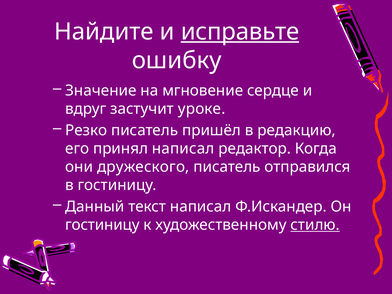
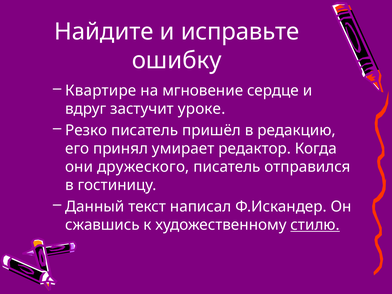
исправьте underline: present -> none
Значение: Значение -> Квартире
принял написал: написал -> умирает
гостиницу at (102, 225): гостиницу -> сжавшись
